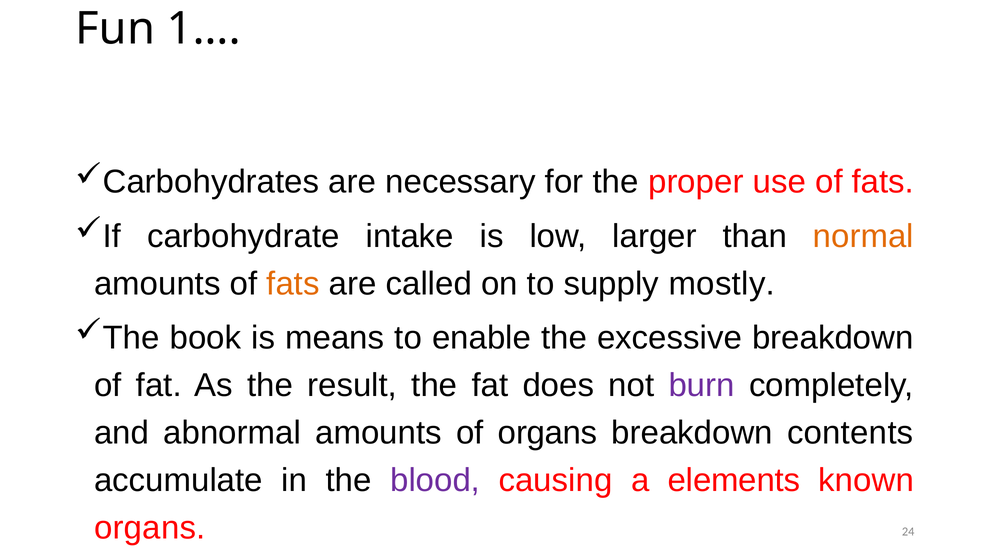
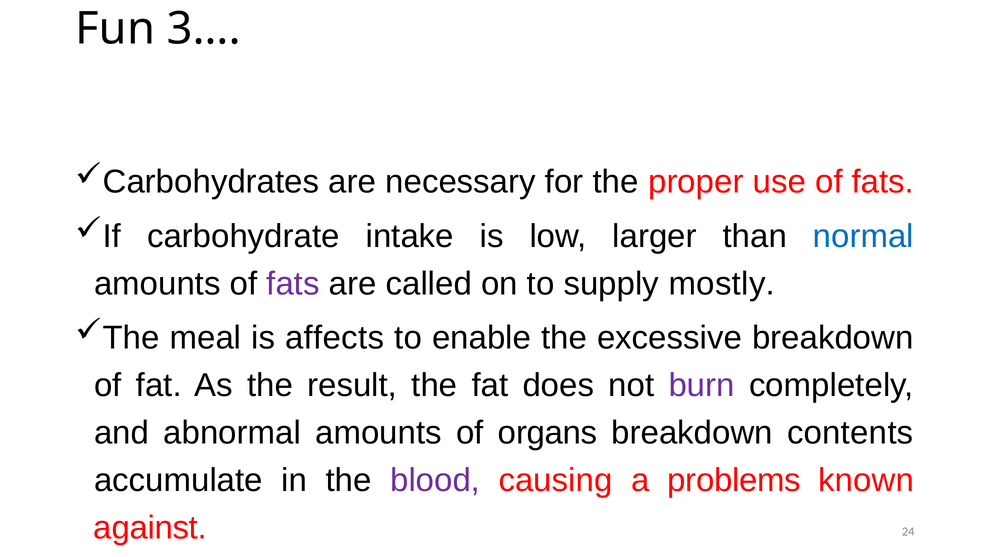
1…: 1… -> 3…
normal colour: orange -> blue
fats at (293, 284) colour: orange -> purple
book: book -> meal
means: means -> affects
elements: elements -> problems
organs at (150, 528): organs -> against
